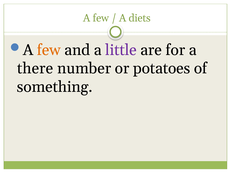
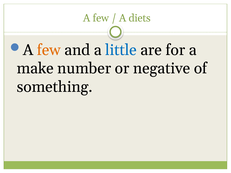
little colour: purple -> blue
there: there -> make
potatoes: potatoes -> negative
